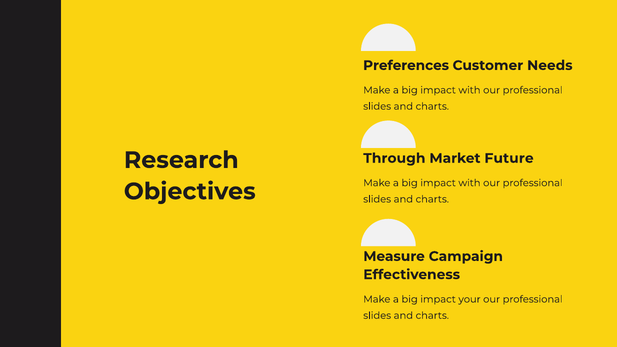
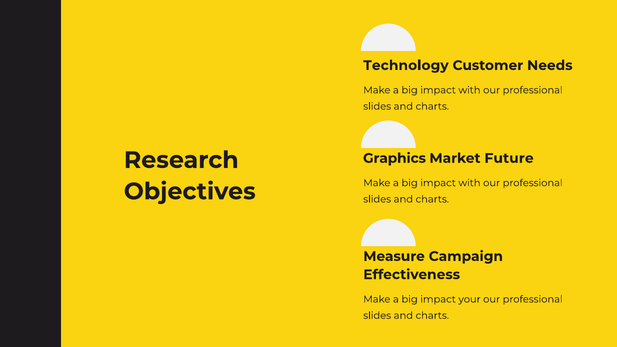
Preferences: Preferences -> Technology
Through: Through -> Graphics
